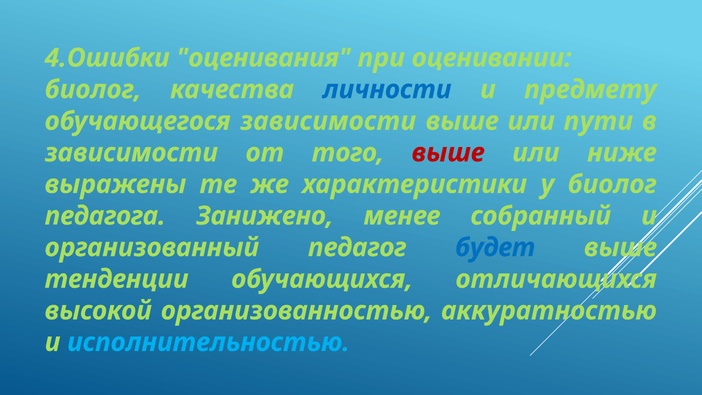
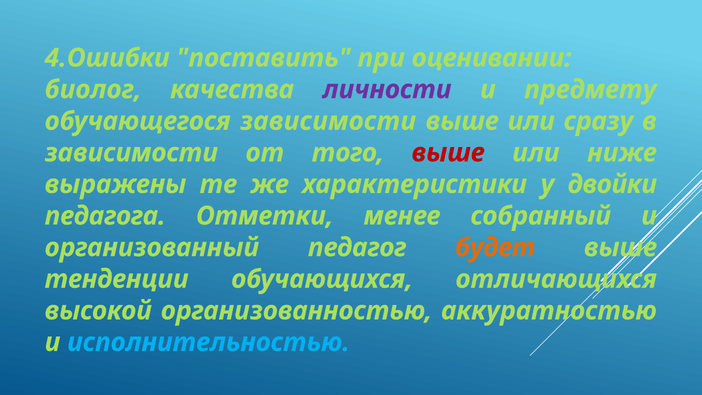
оценивания: оценивания -> поставить
личности colour: blue -> purple
пути: пути -> сразу
у биолог: биолог -> двойки
Занижено: Занижено -> Отметки
будет colour: blue -> orange
